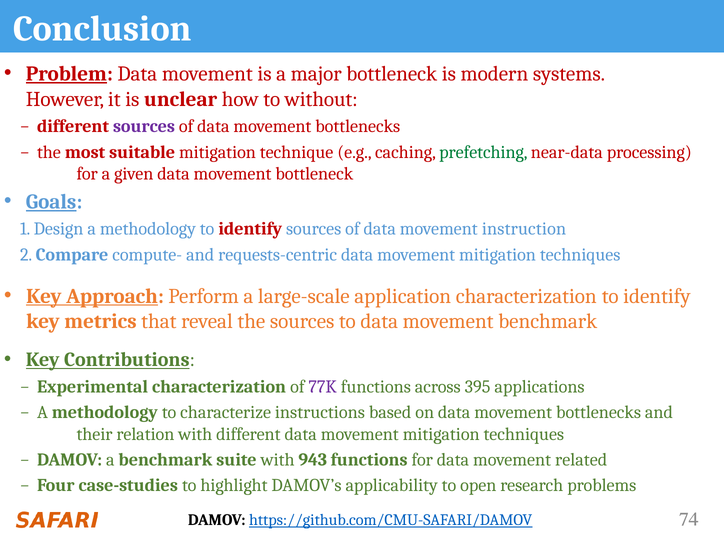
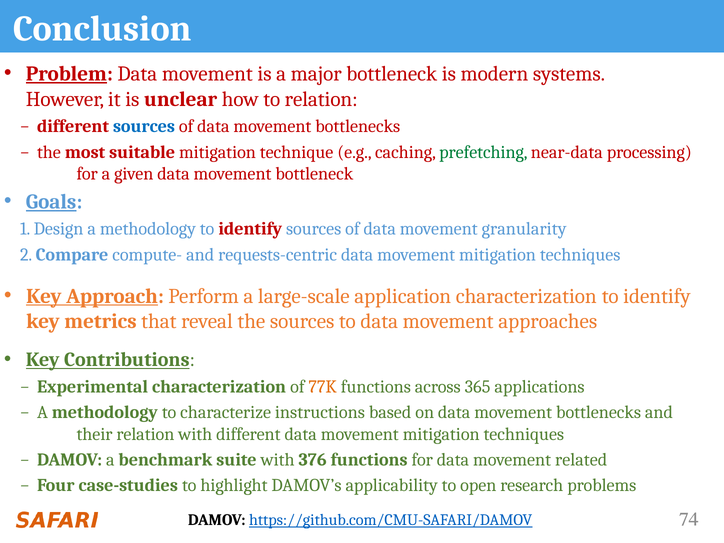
to without: without -> relation
sources at (144, 126) colour: purple -> blue
instruction: instruction -> granularity
movement benchmark: benchmark -> approaches
77K colour: purple -> orange
395: 395 -> 365
943: 943 -> 376
